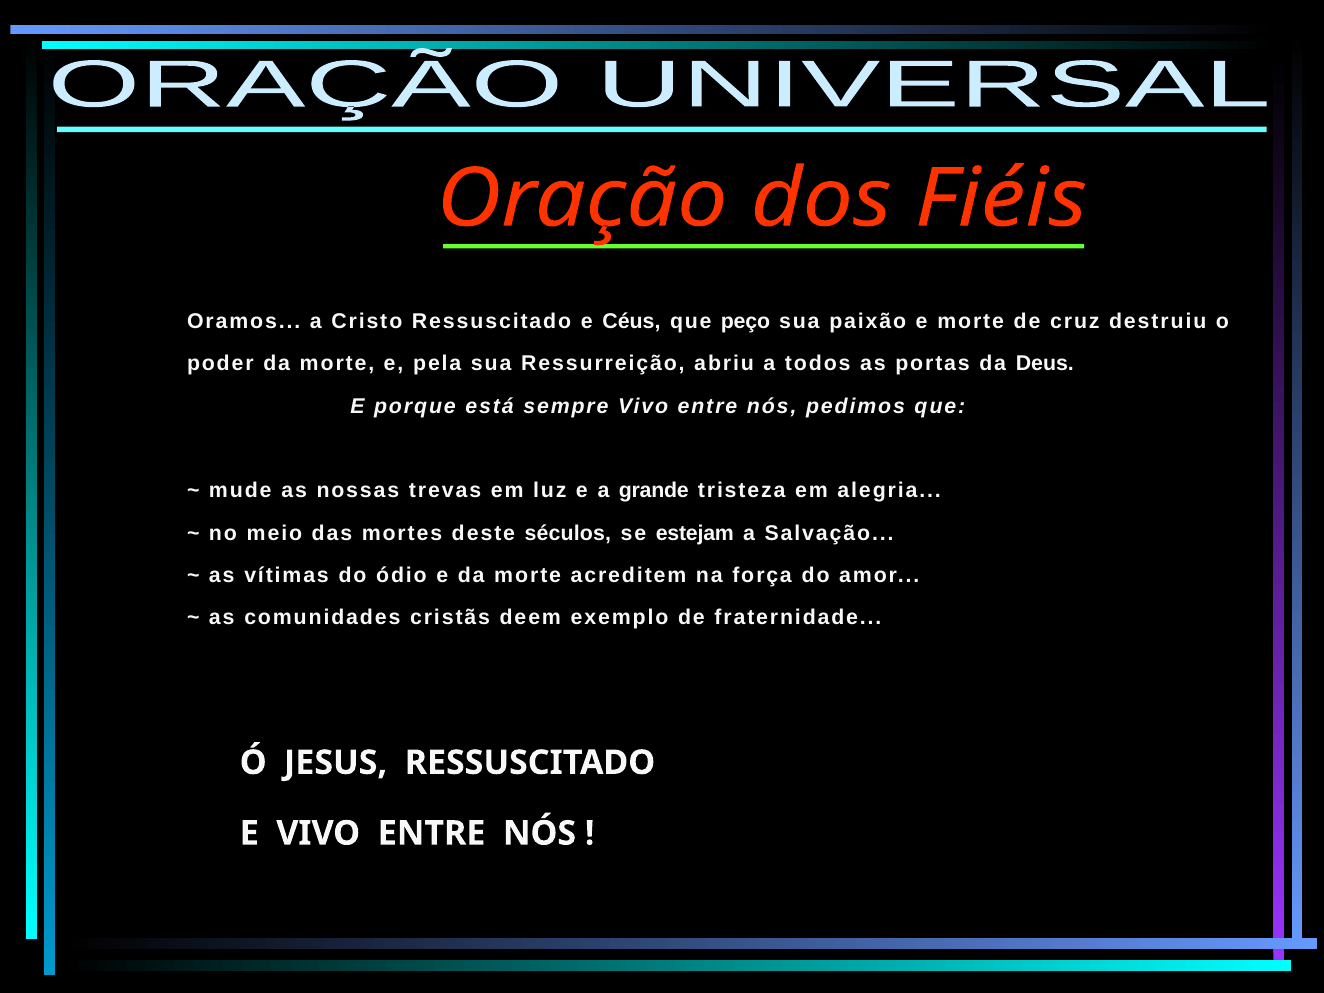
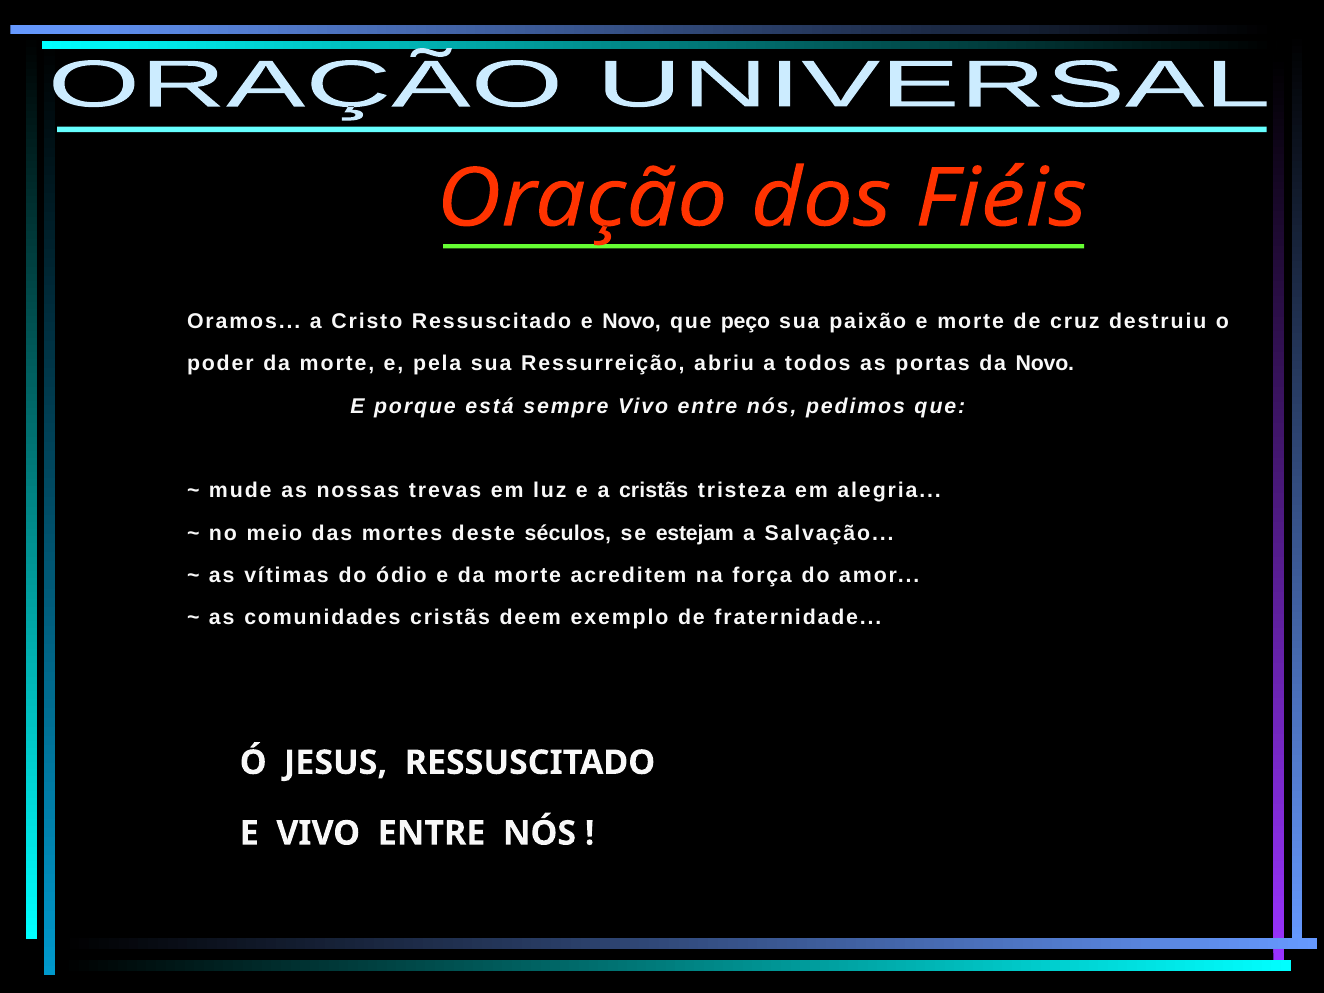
e Céus: Céus -> Novo
da Deus: Deus -> Novo
a grande: grande -> cristãs
